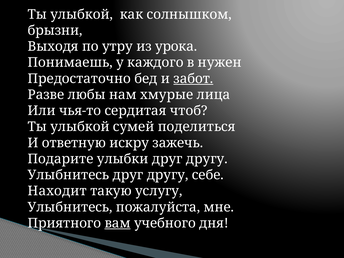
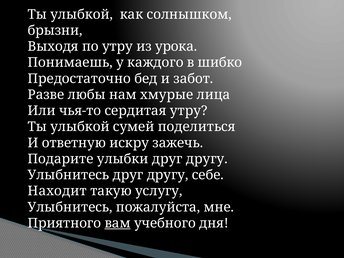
нужен: нужен -> шибко
забот underline: present -> none
сердитая чтоб: чтоб -> утру
